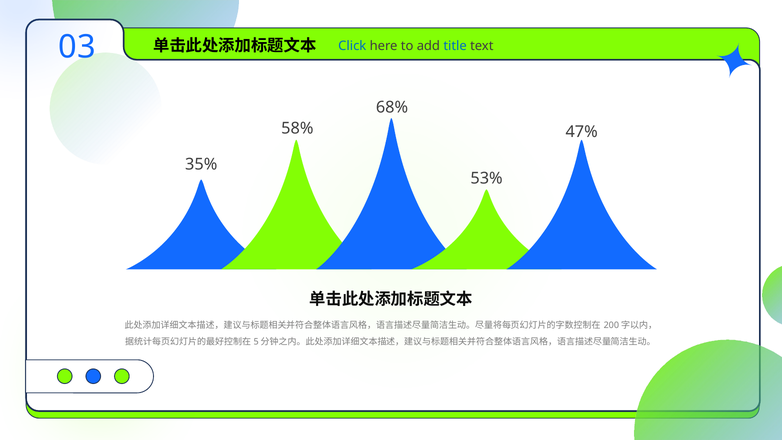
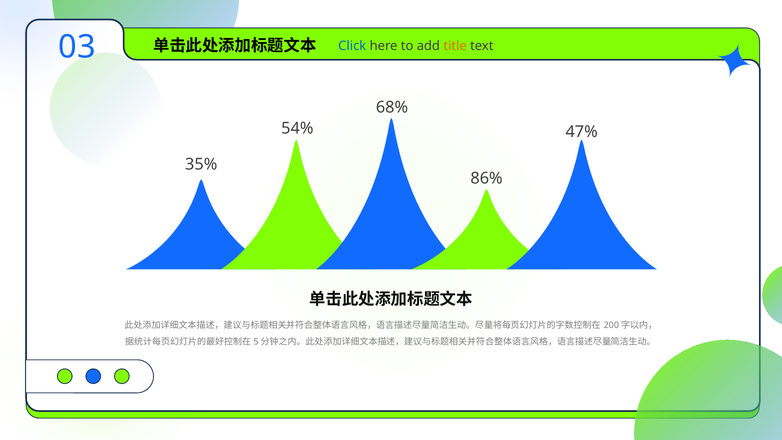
title colour: blue -> orange
58%: 58% -> 54%
53%: 53% -> 86%
